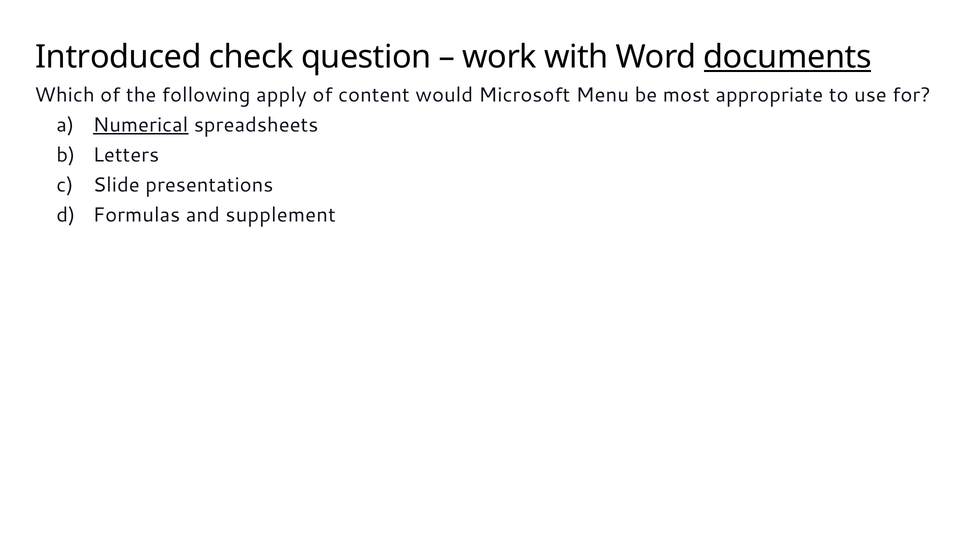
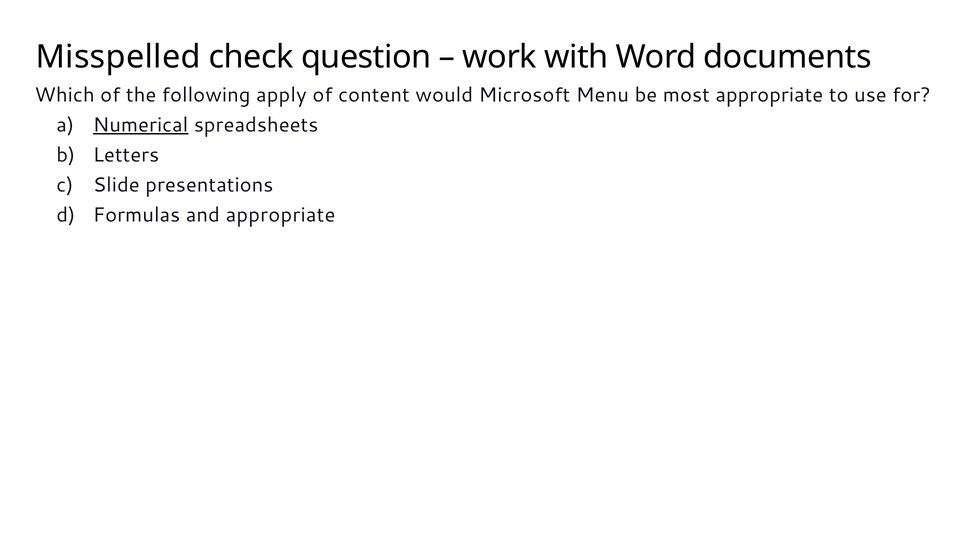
Introduced: Introduced -> Misspelled
documents underline: present -> none
and supplement: supplement -> appropriate
